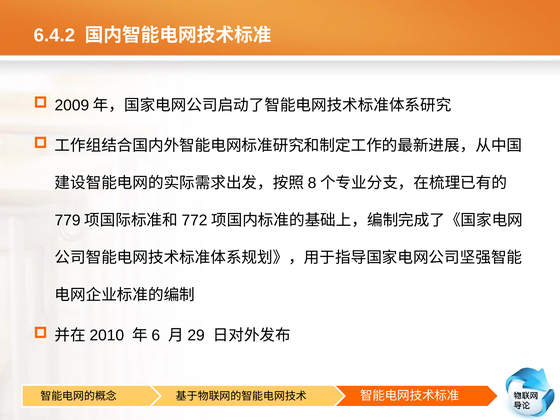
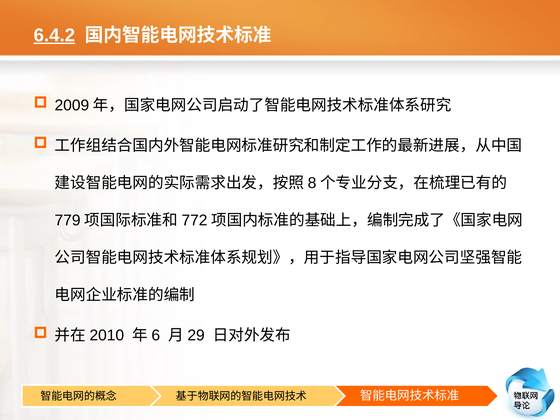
6.4.2 underline: none -> present
